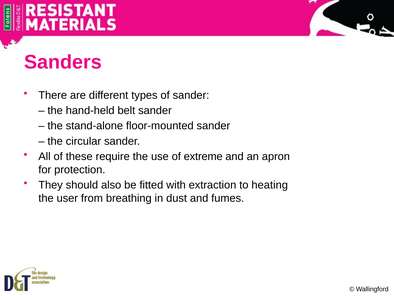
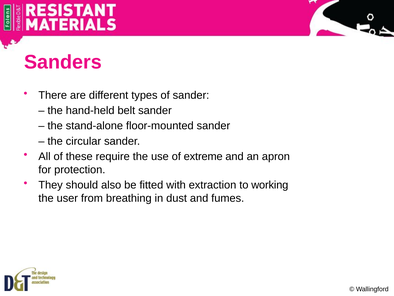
heating: heating -> working
